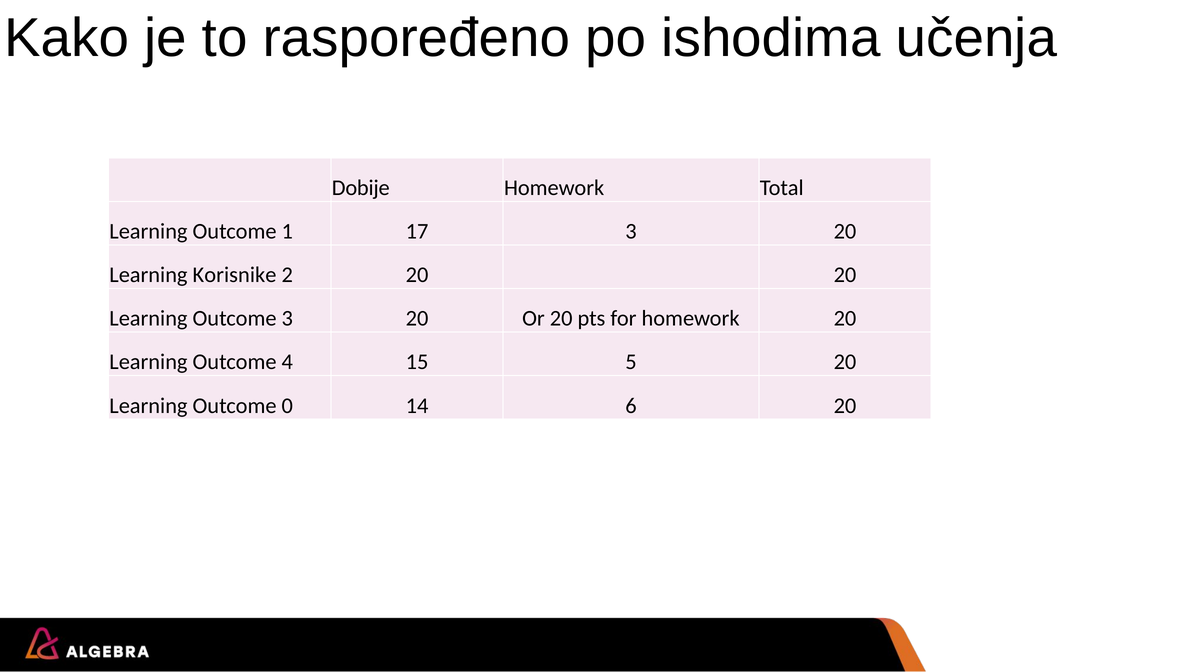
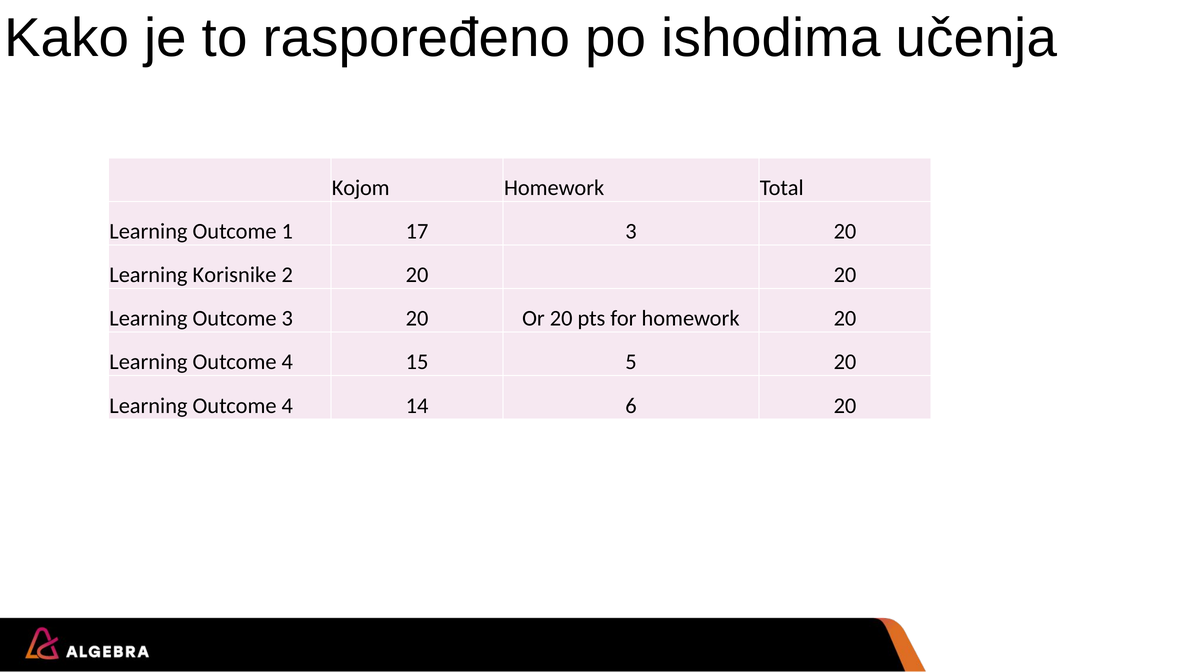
Dobije: Dobije -> Kojom
0 at (287, 406): 0 -> 4
